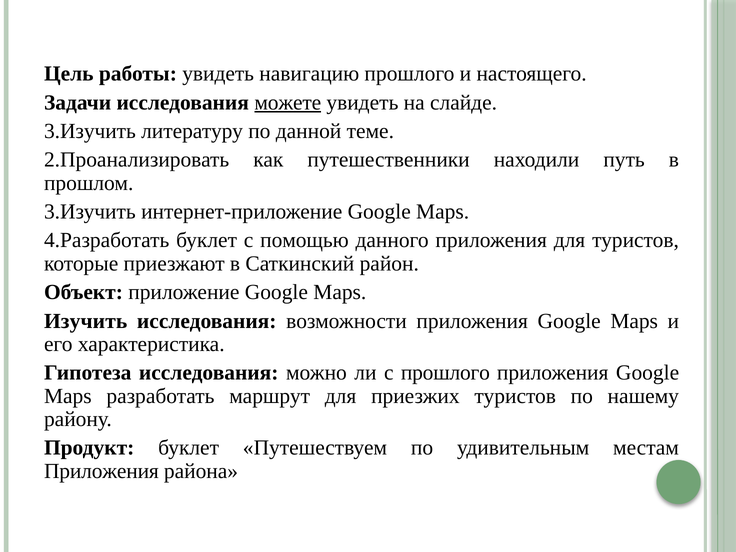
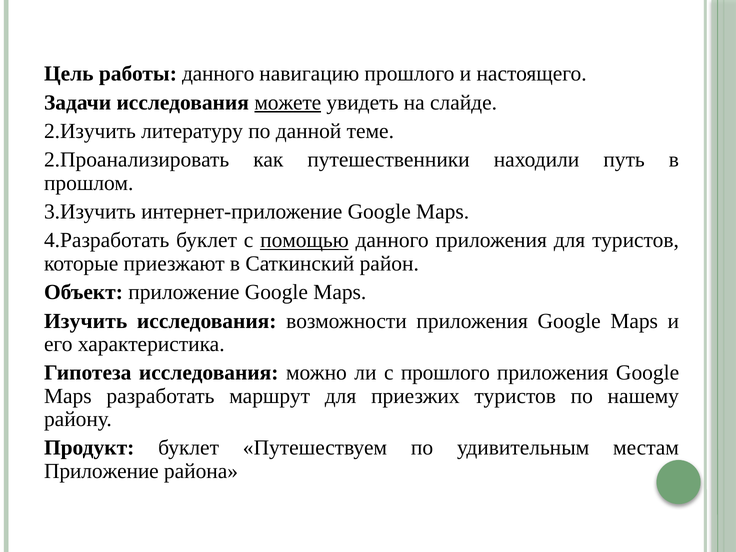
работы увидеть: увидеть -> данного
3.Изучить at (90, 131): 3.Изучить -> 2.Изучить
помощью underline: none -> present
Приложения at (101, 471): Приложения -> Приложение
